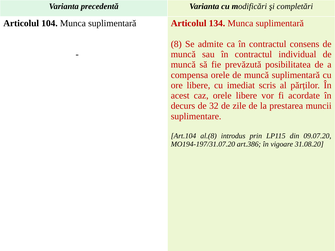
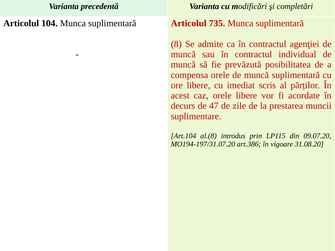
134: 134 -> 735
consens: consens -> agenţiei
32: 32 -> 47
